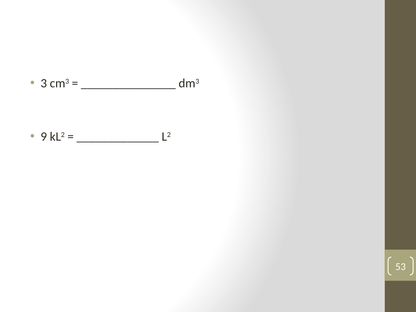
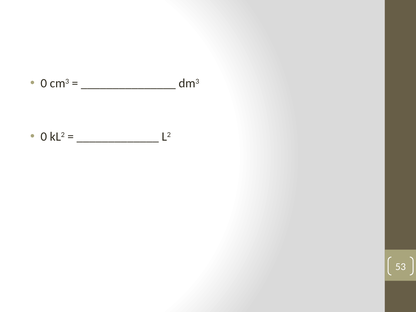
3 at (44, 83): 3 -> 0
9 at (44, 137): 9 -> 0
